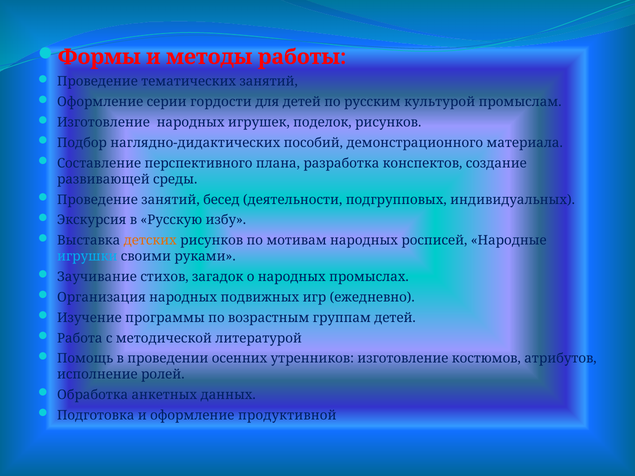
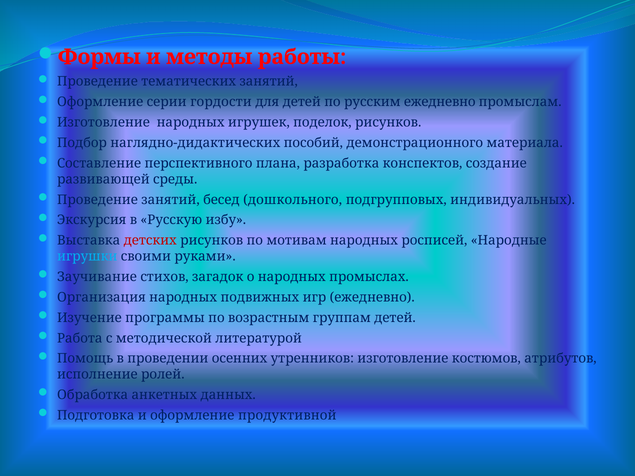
русским культурой: культурой -> ежедневно
деятельности: деятельности -> дошкольного
детских colour: orange -> red
